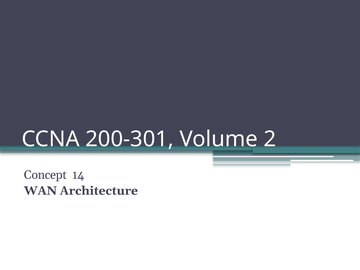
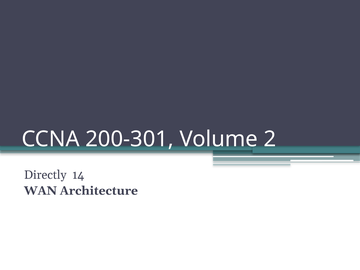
Concept: Concept -> Directly
